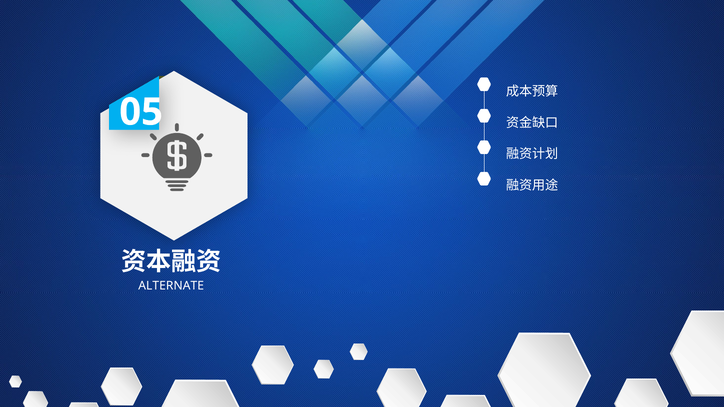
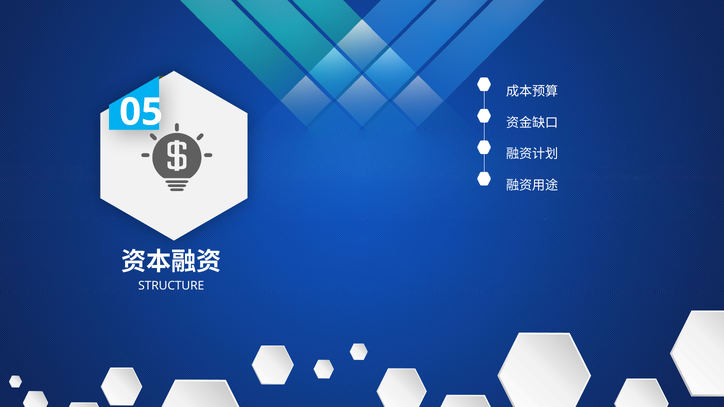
ALTERNATE: ALTERNATE -> STRUCTURE
